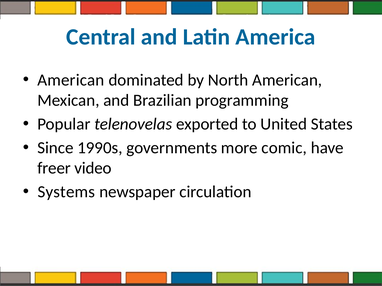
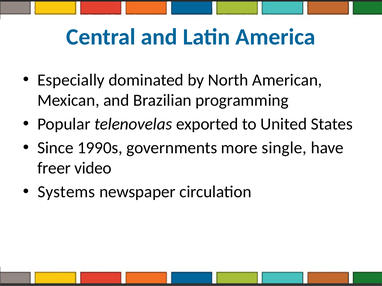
American at (71, 80): American -> Especially
comic: comic -> single
